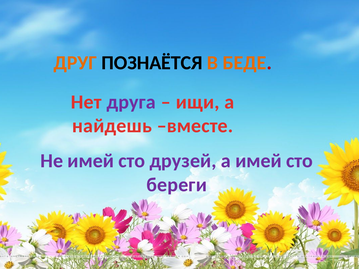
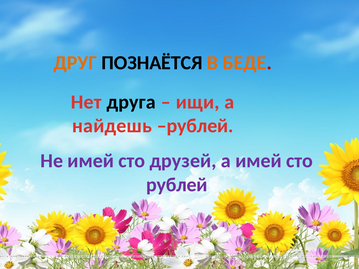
друга colour: purple -> black
найдешь вместе: вместе -> рублей
береги at (177, 185): береги -> рублей
